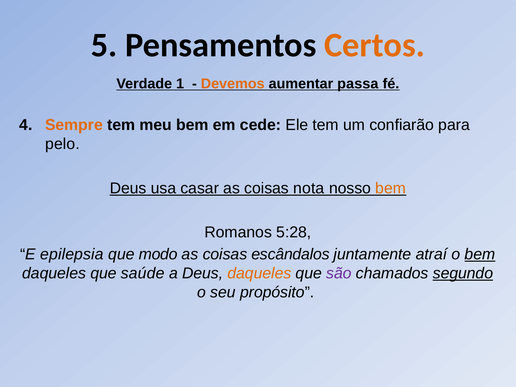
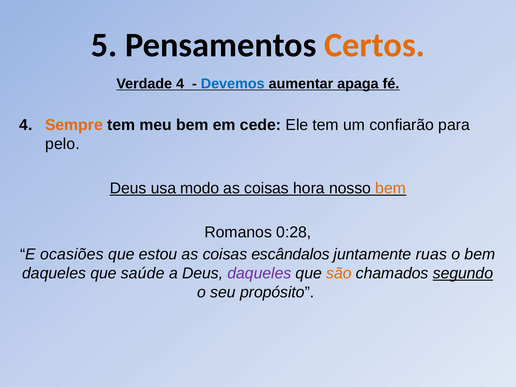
Verdade 1: 1 -> 4
Devemos colour: orange -> blue
passa: passa -> apaga
casar: casar -> modo
nota: nota -> hora
5:28: 5:28 -> 0:28
epilepsia: epilepsia -> ocasiões
modo: modo -> estou
atraí: atraí -> ruas
bem at (480, 254) underline: present -> none
daqueles at (259, 273) colour: orange -> purple
são colour: purple -> orange
